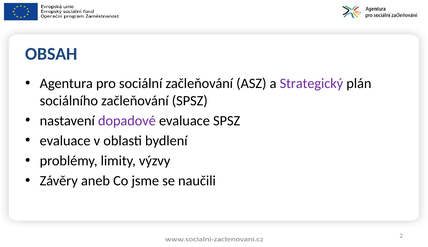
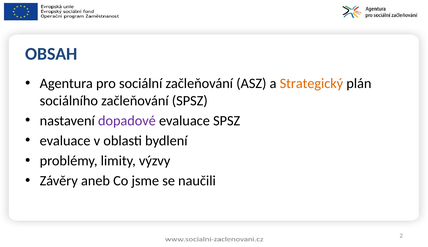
Strategický colour: purple -> orange
